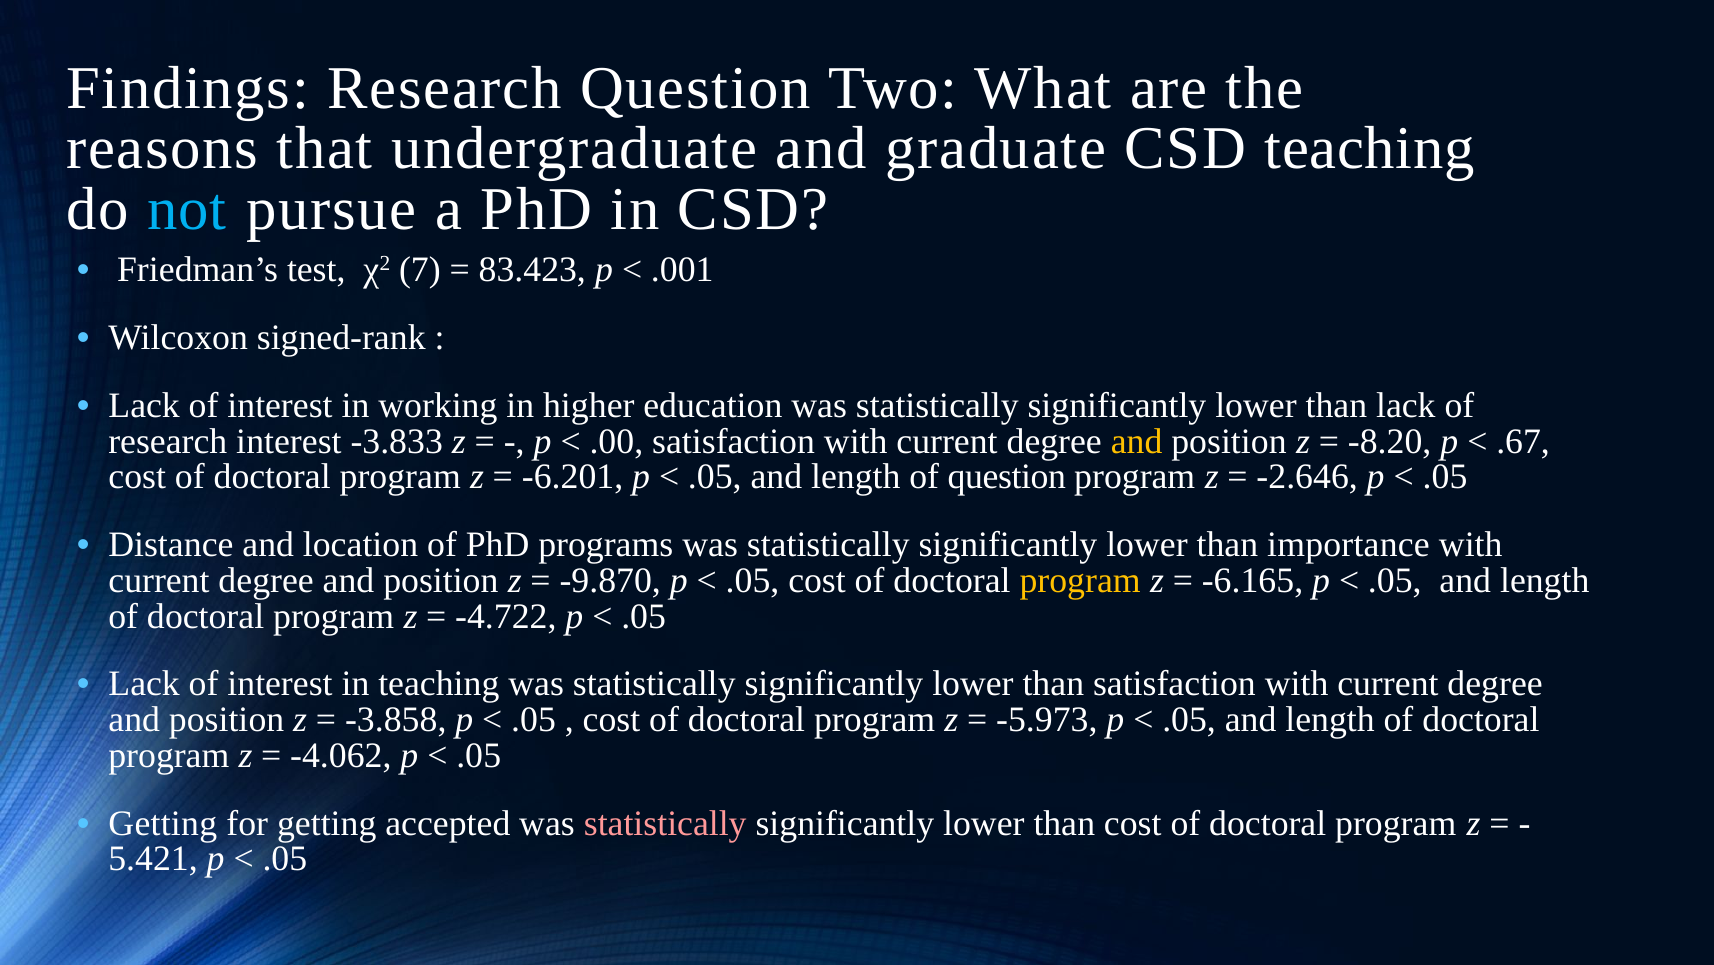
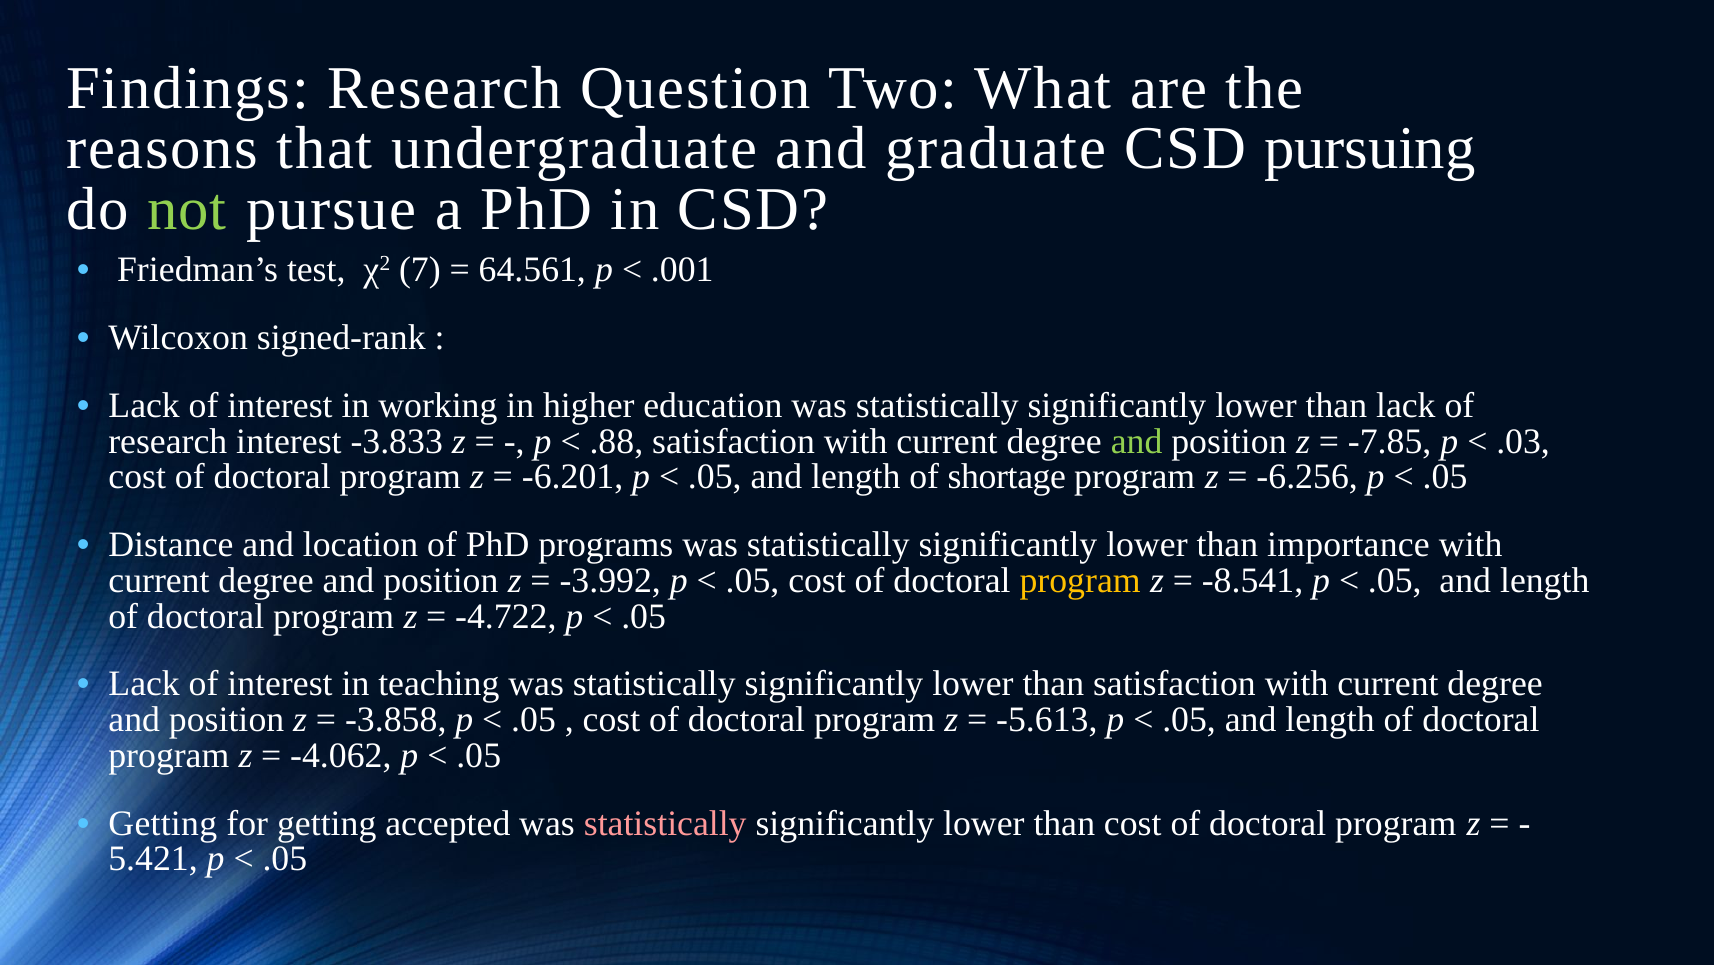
CSD teaching: teaching -> pursuing
not colour: light blue -> light green
83.423: 83.423 -> 64.561
.00: .00 -> .88
and at (1137, 441) colour: yellow -> light green
-8.20: -8.20 -> -7.85
.67: .67 -> .03
of question: question -> shortage
-2.646: -2.646 -> -6.256
-9.870: -9.870 -> -3.992
-6.165: -6.165 -> -8.541
-5.973: -5.973 -> -5.613
